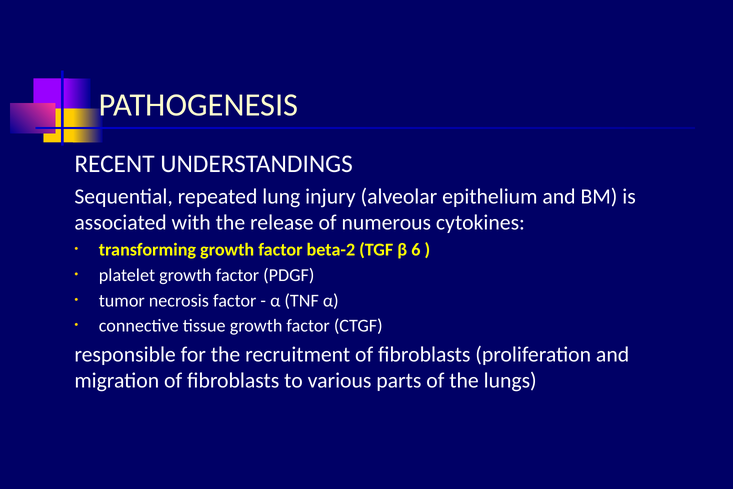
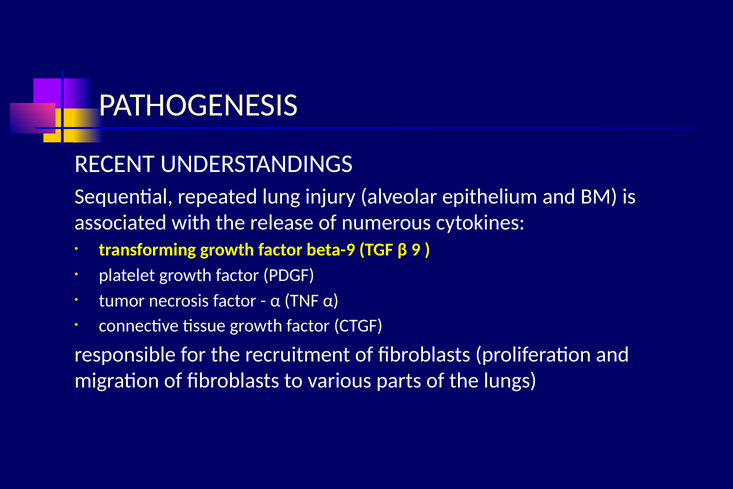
beta-2: beta-2 -> beta-9
6: 6 -> 9
